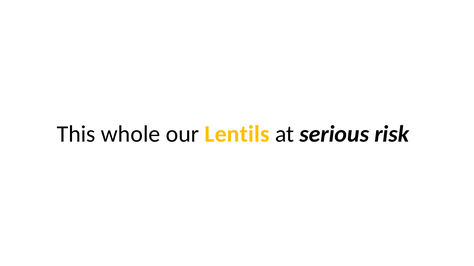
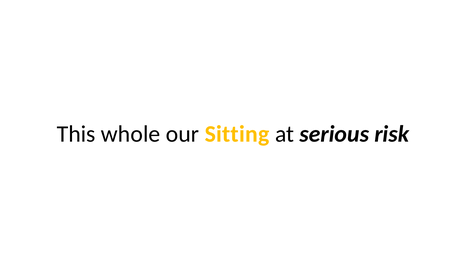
Lentils: Lentils -> Sitting
